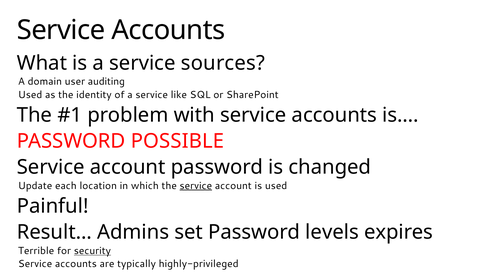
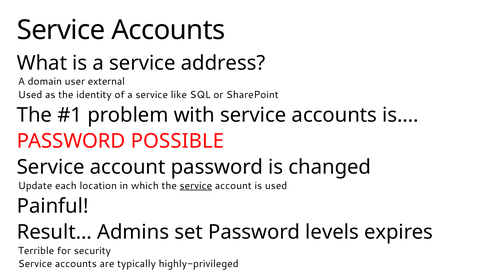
sources: sources -> address
auditing: auditing -> external
security underline: present -> none
